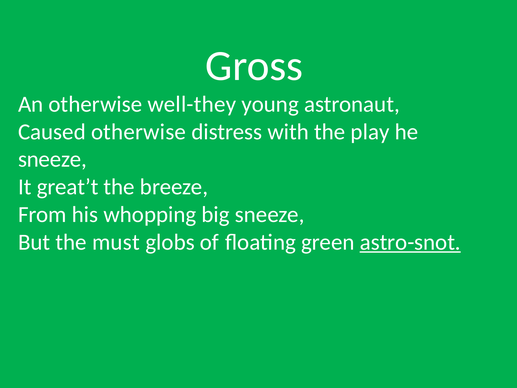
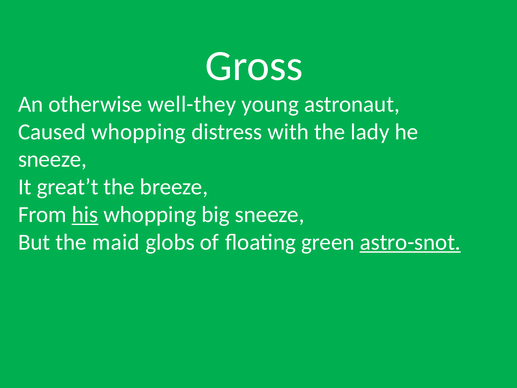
Caused otherwise: otherwise -> whopping
play: play -> lady
his underline: none -> present
must: must -> maid
